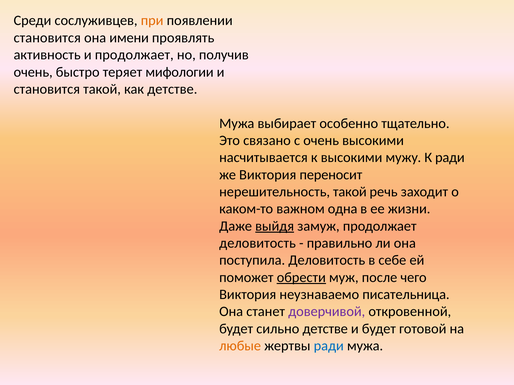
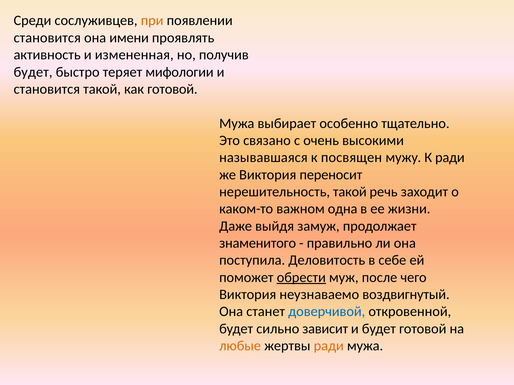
и продолжает: продолжает -> измененная
очень at (33, 72): очень -> будет
как детстве: детстве -> готовой
насчитывается: насчитывается -> называвшаяся
к высокими: высокими -> посвящен
выйдя underline: present -> none
деловитость at (258, 243): деловитость -> знаменитого
писательница: писательница -> воздвигнутый
доверчивой colour: purple -> blue
сильно детстве: детстве -> зависит
ради at (329, 346) colour: blue -> orange
